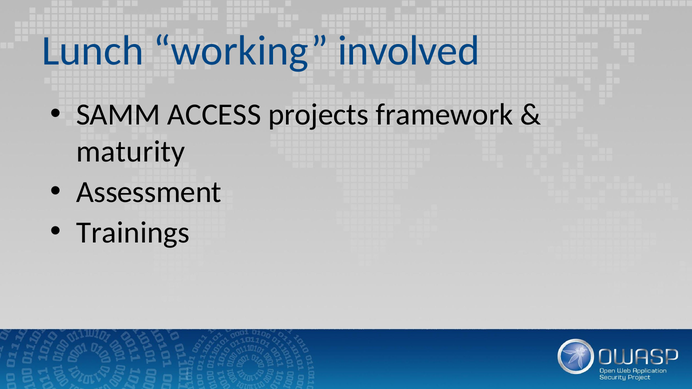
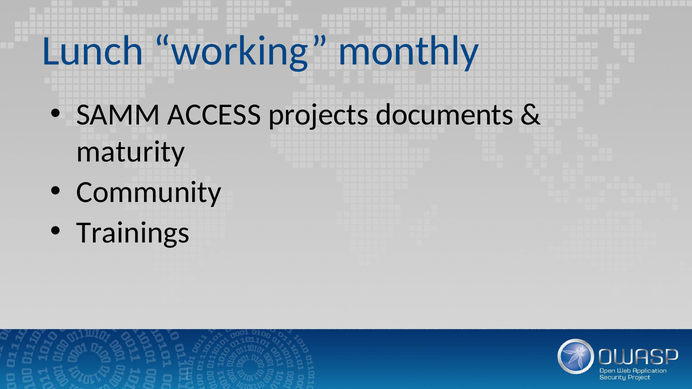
involved: involved -> monthly
framework: framework -> documents
Assessment: Assessment -> Community
